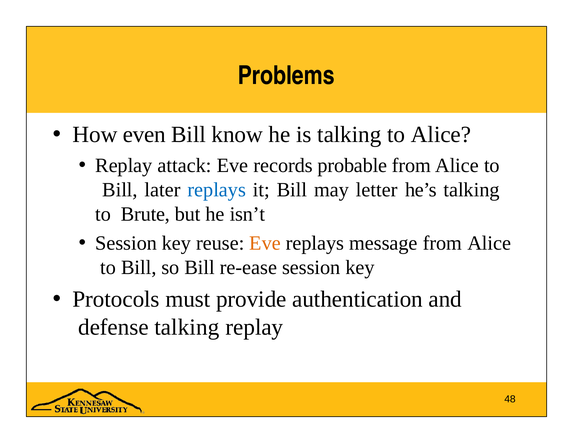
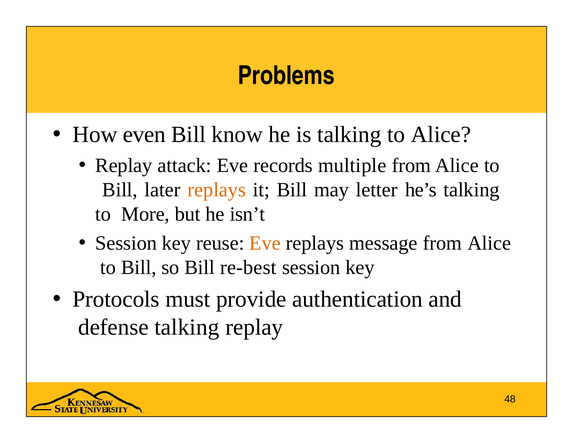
probable: probable -> multiple
replays at (217, 190) colour: blue -> orange
Brute: Brute -> More
re-ease: re-ease -> re-best
